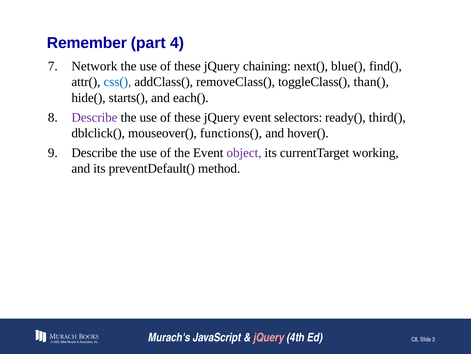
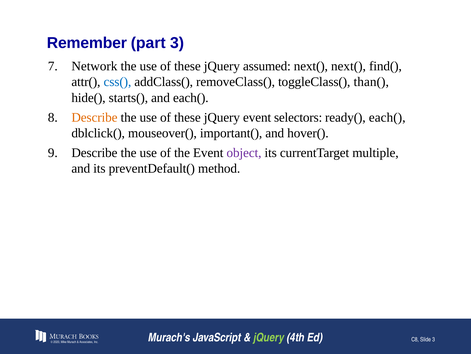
part 4: 4 -> 3
chaining: chaining -> assumed
next( blue(: blue( -> next(
Describe at (94, 117) colour: purple -> orange
ready( third(: third( -> each(
functions(: functions( -> important(
working: working -> multiple
jQuery at (269, 337) colour: pink -> light green
